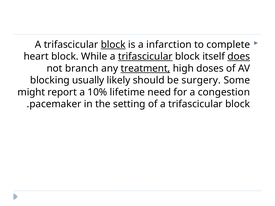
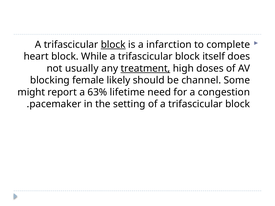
trifascicular at (145, 57) underline: present -> none
does underline: present -> none
branch: branch -> usually
usually: usually -> female
surgery: surgery -> channel
10%: 10% -> 63%
